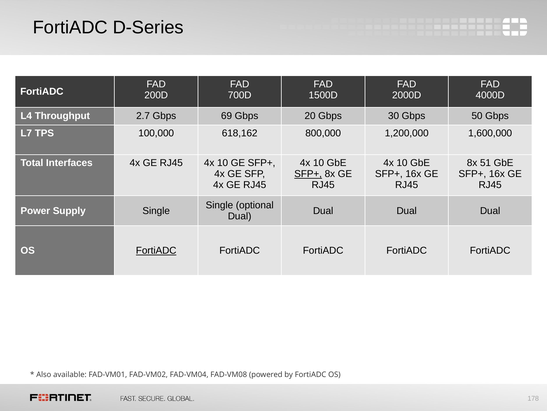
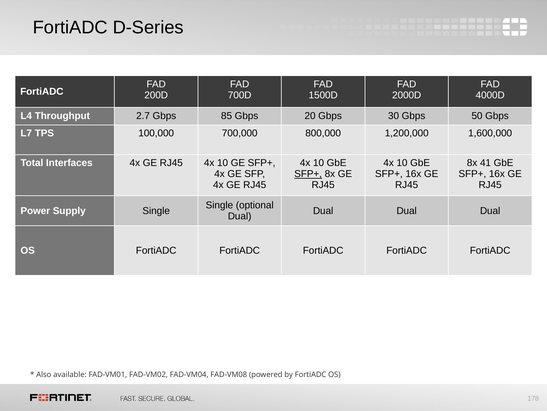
69: 69 -> 85
618,162: 618,162 -> 700,000
51: 51 -> 41
FortiADC at (156, 250) underline: present -> none
